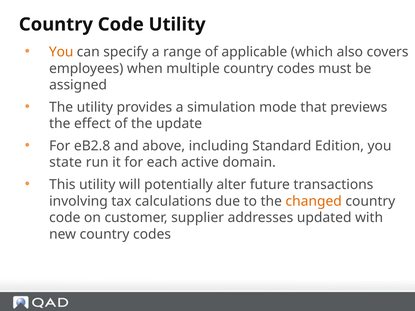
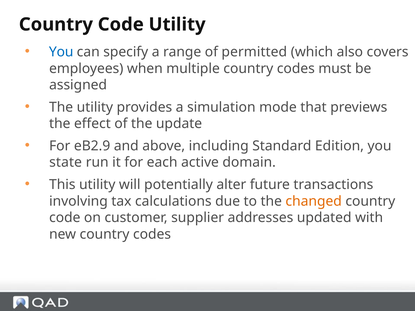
You at (61, 52) colour: orange -> blue
applicable: applicable -> permitted
eB2.8: eB2.8 -> eB2.9
